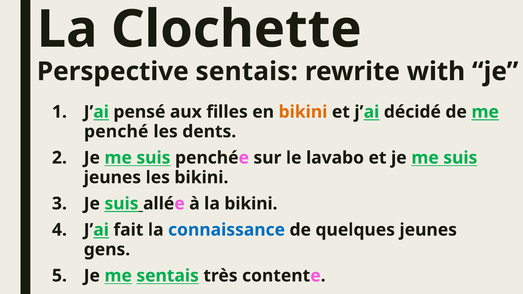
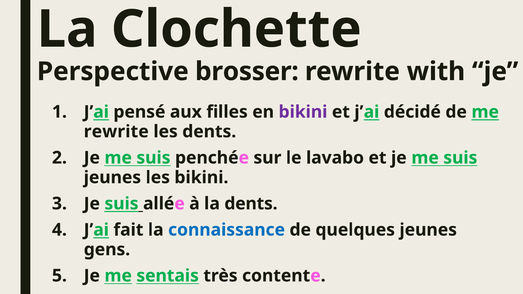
Perspective sentais: sentais -> brosser
bikini at (303, 112) colour: orange -> purple
penché at (116, 132): penché -> rewrite
la bikini: bikini -> dents
